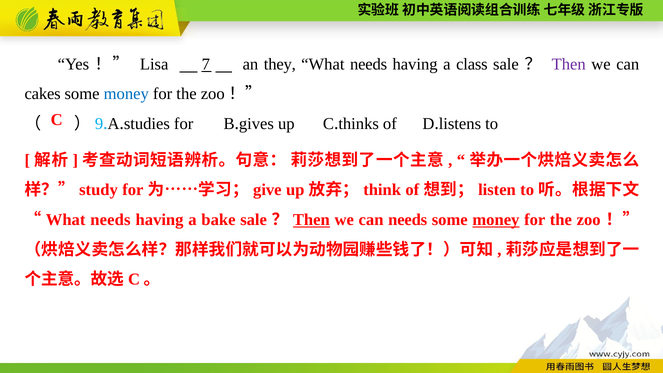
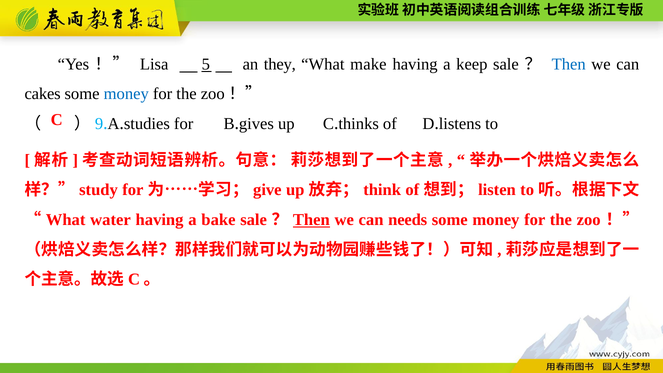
7: 7 -> 5
needs at (369, 64): needs -> make
class: class -> keep
Then at (569, 64) colour: purple -> blue
needs at (110, 220): needs -> water
money at (496, 220) underline: present -> none
